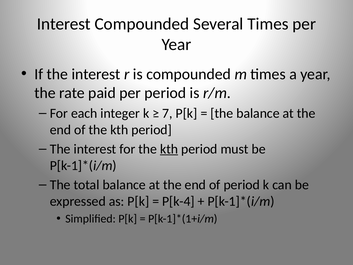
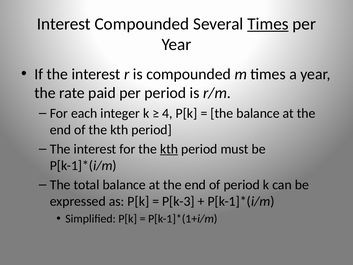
Times at (268, 24) underline: none -> present
7: 7 -> 4
P[k-4: P[k-4 -> P[k-3
